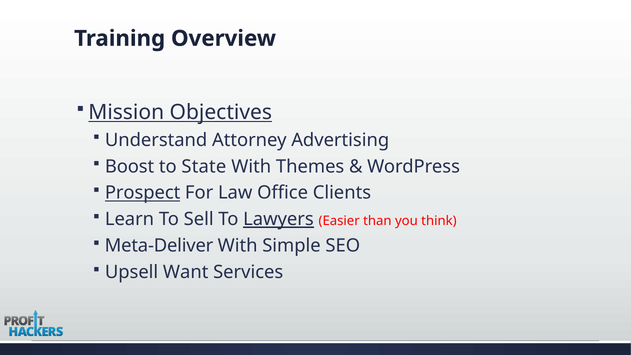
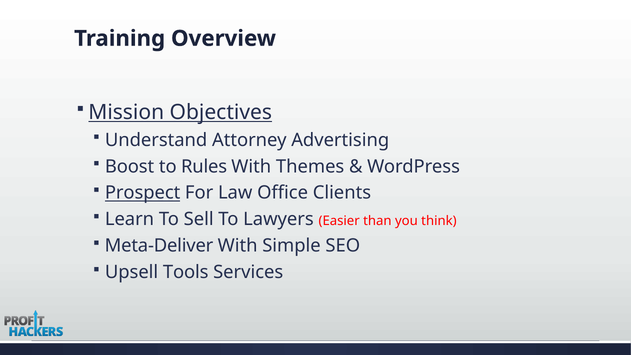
State: State -> Rules
Lawyers underline: present -> none
Want: Want -> Tools
